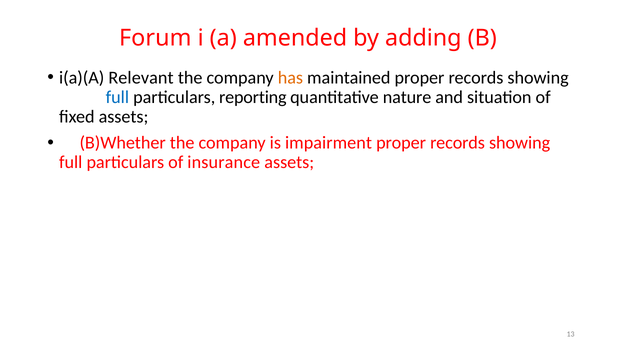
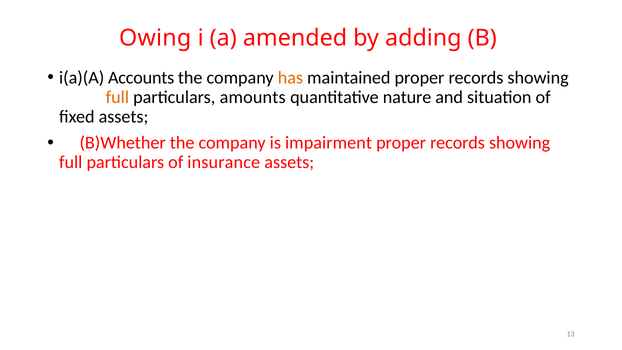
Forum: Forum -> Owing
Relevant: Relevant -> Accounts
full at (117, 97) colour: blue -> orange
reporting: reporting -> amounts
